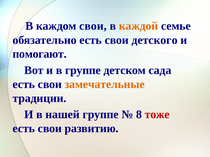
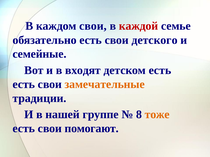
каждой colour: orange -> red
помогают: помогают -> семейные
в группе: группе -> входят
детском сада: сада -> есть
тоже colour: red -> orange
развитию: развитию -> помогают
